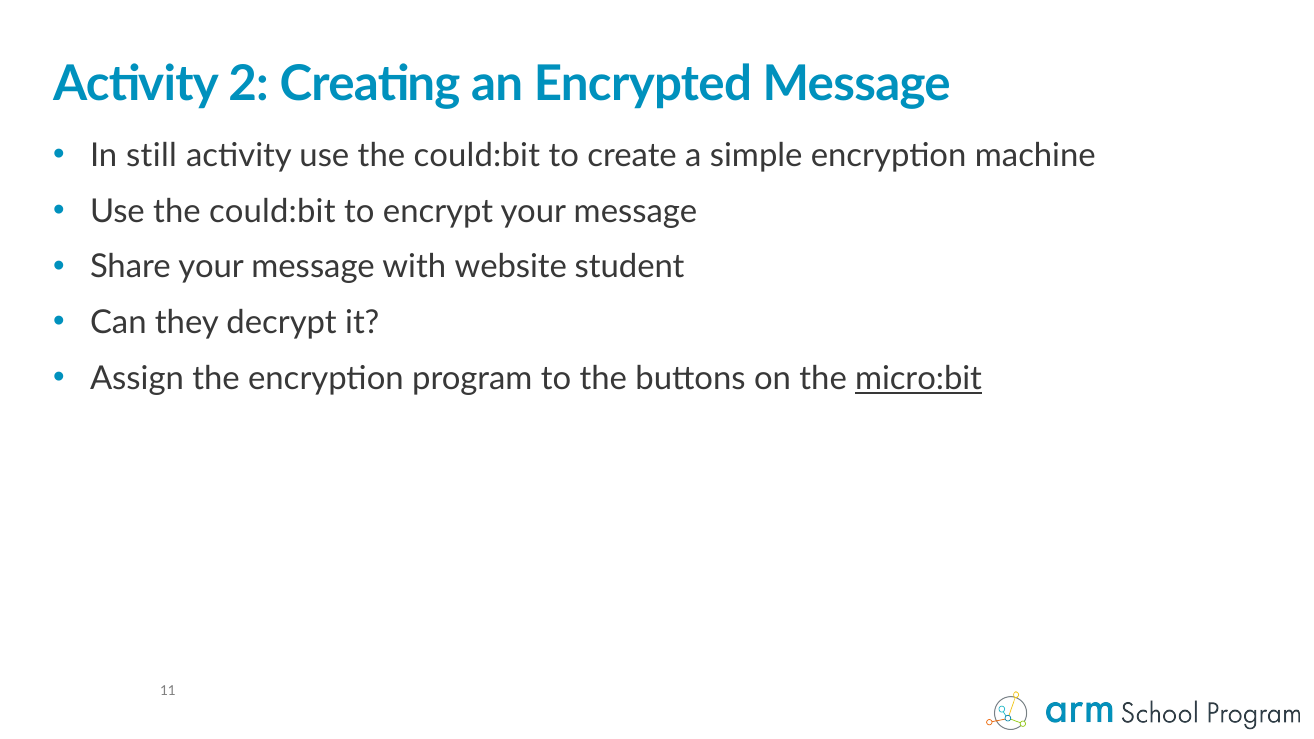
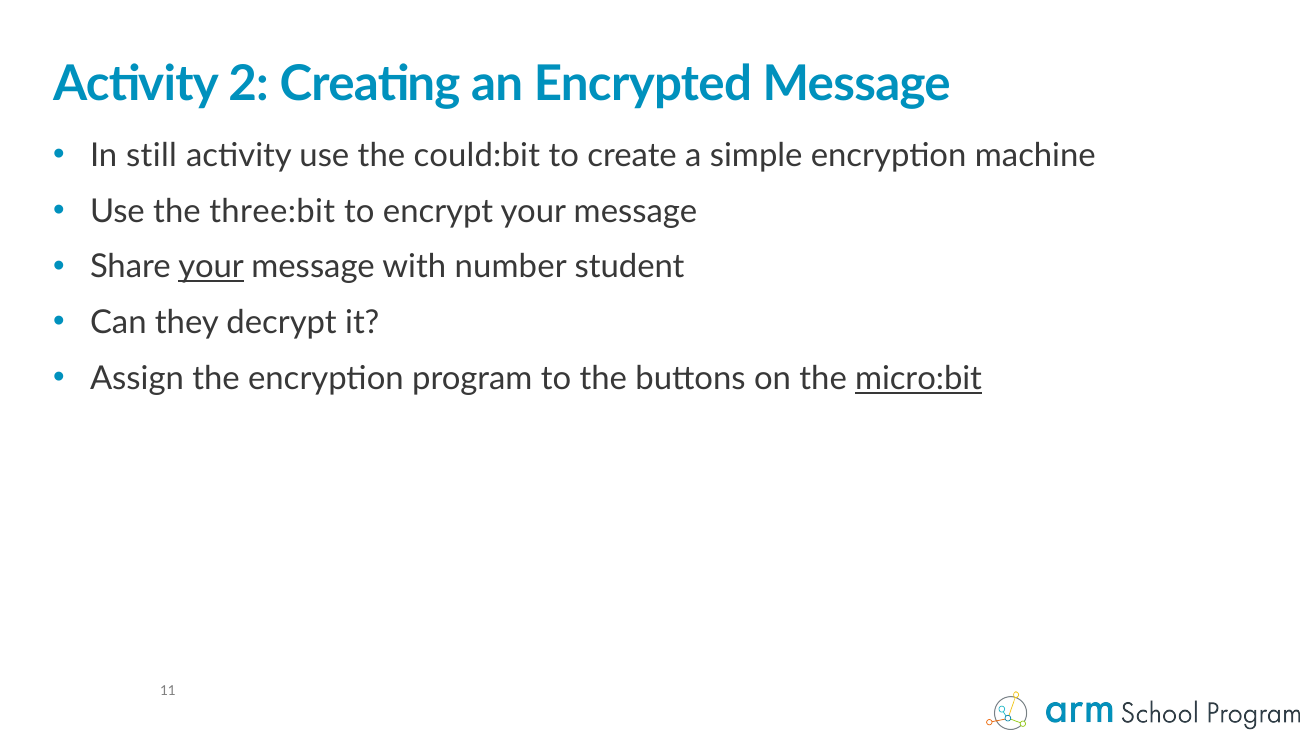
could:bit at (272, 211): could:bit -> three:bit
your at (211, 267) underline: none -> present
website: website -> number
